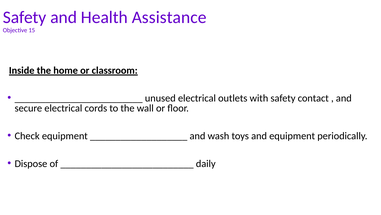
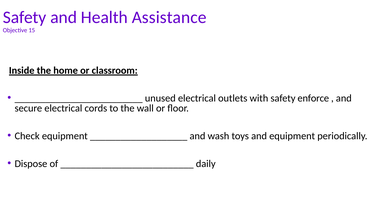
contact: contact -> enforce
